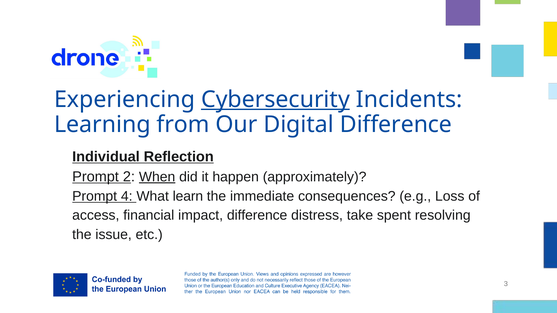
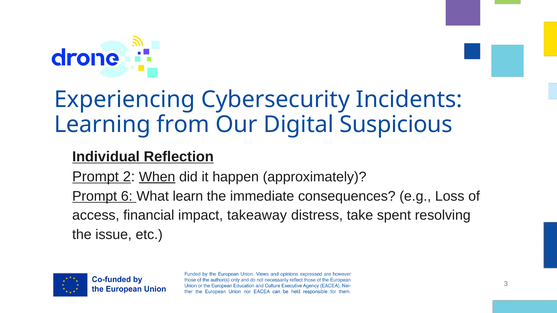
Cybersecurity underline: present -> none
Digital Difference: Difference -> Suspicious
4: 4 -> 6
impact difference: difference -> takeaway
